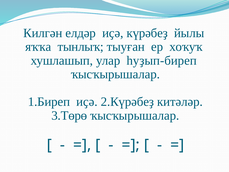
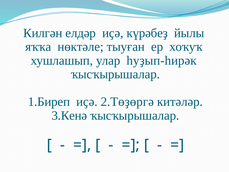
тынлыҡ: тынлыҡ -> нөктәле
һуҙып-биреп: һуҙып-биреп -> һуҙып-һирәк
2.Күрәбеҙ: 2.Күрәбеҙ -> 2.Төҙөргә
3.Төрө: 3.Төрө -> 3.Кенә
